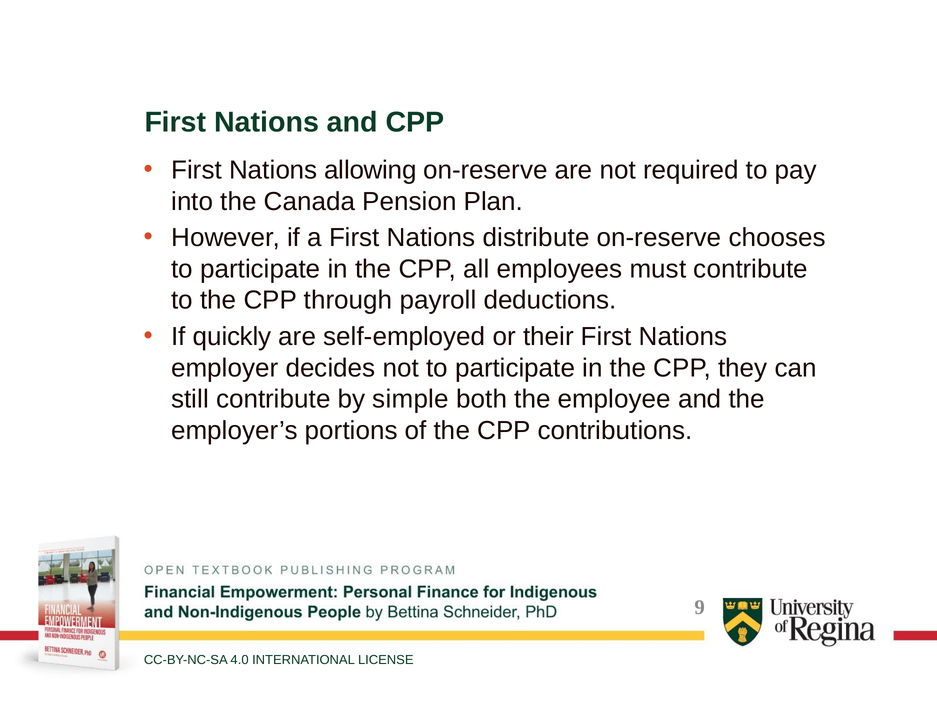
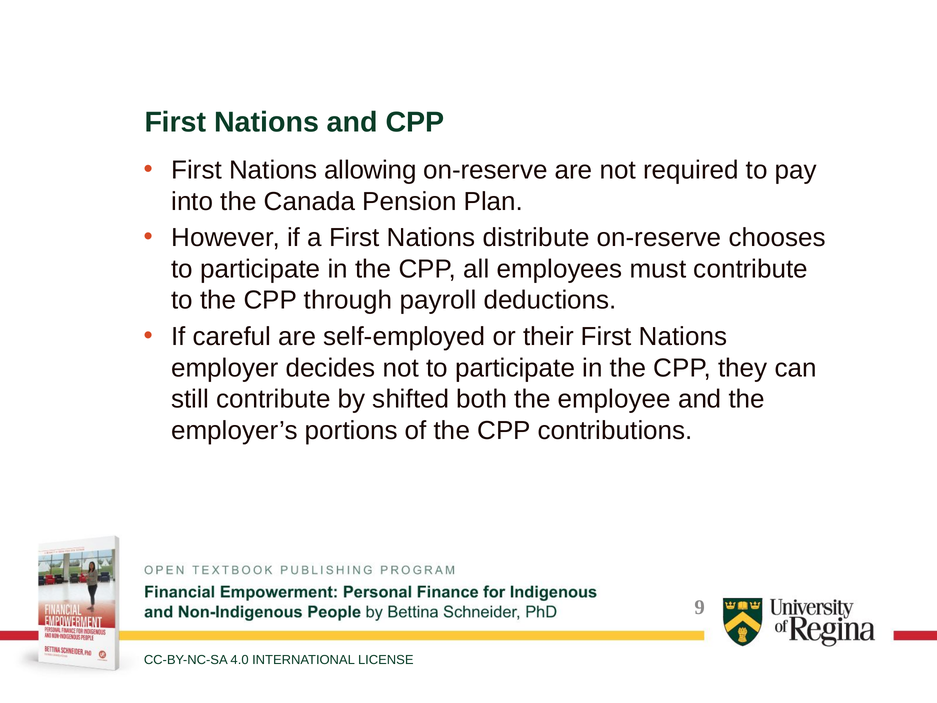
quickly: quickly -> careful
simple: simple -> shifted
